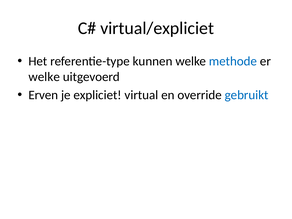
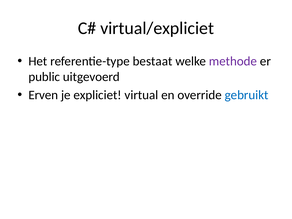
kunnen: kunnen -> bestaat
methode colour: blue -> purple
welke at (44, 77): welke -> public
